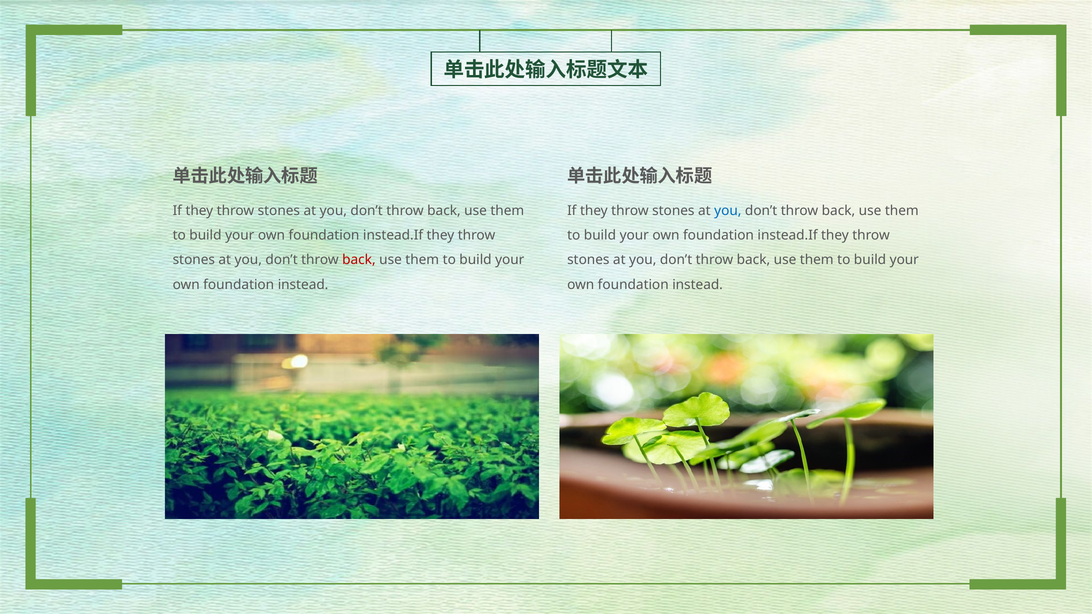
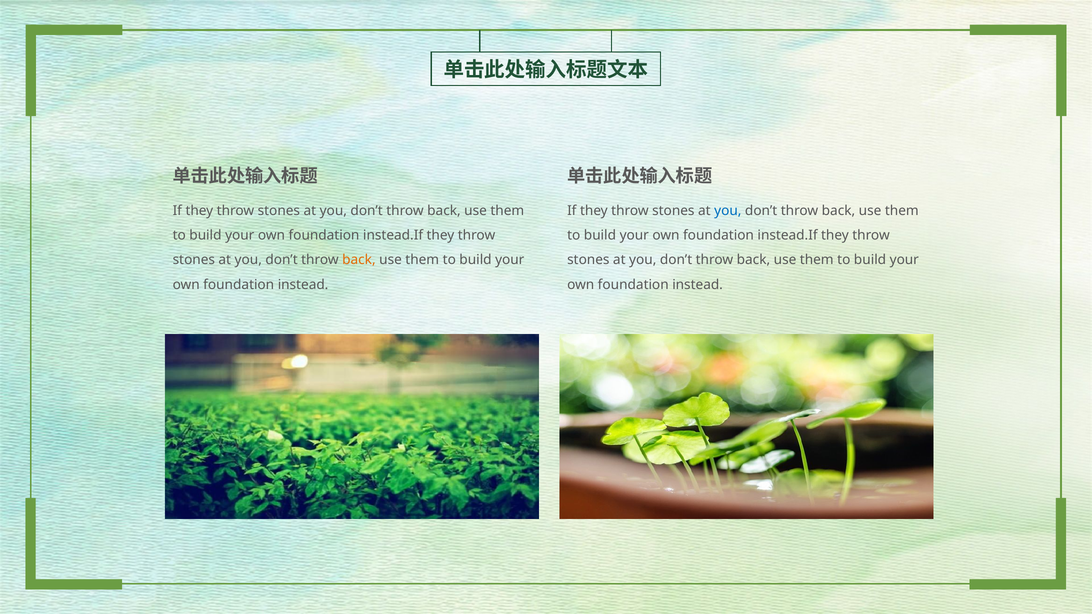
back at (359, 260) colour: red -> orange
